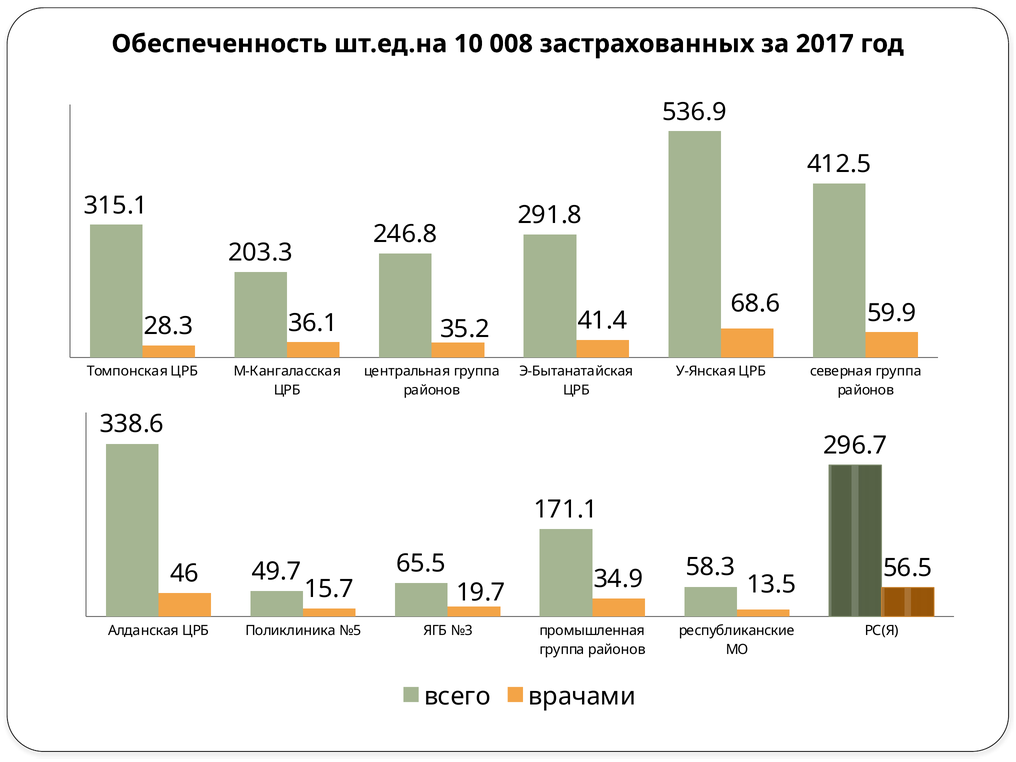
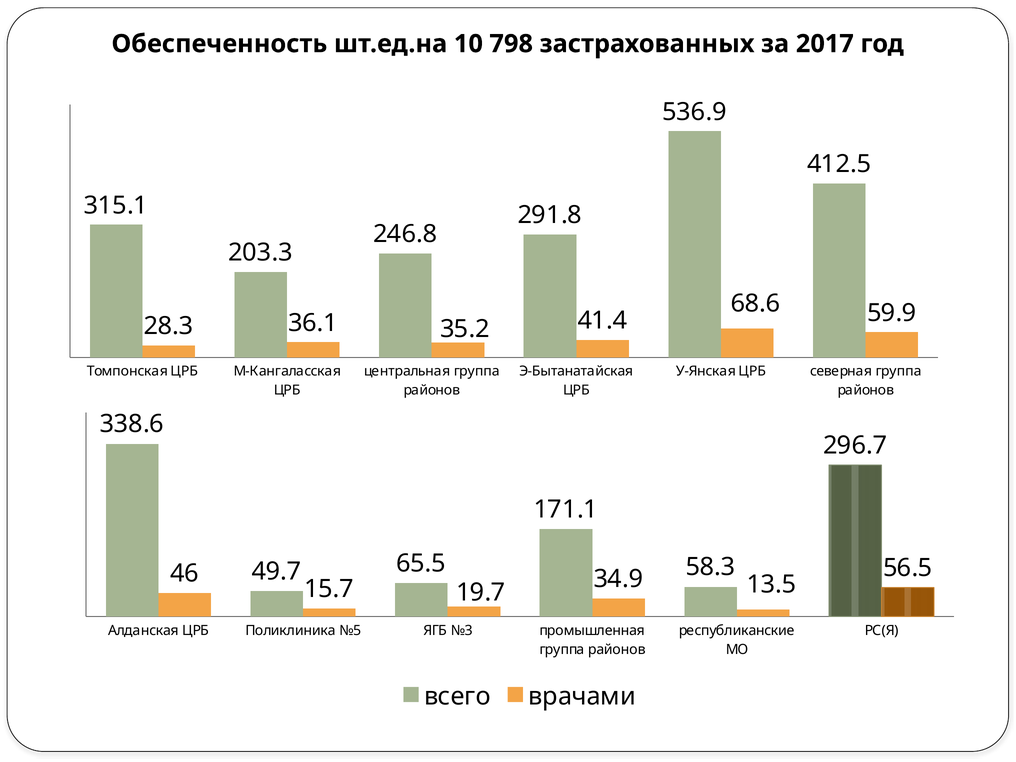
008: 008 -> 798
